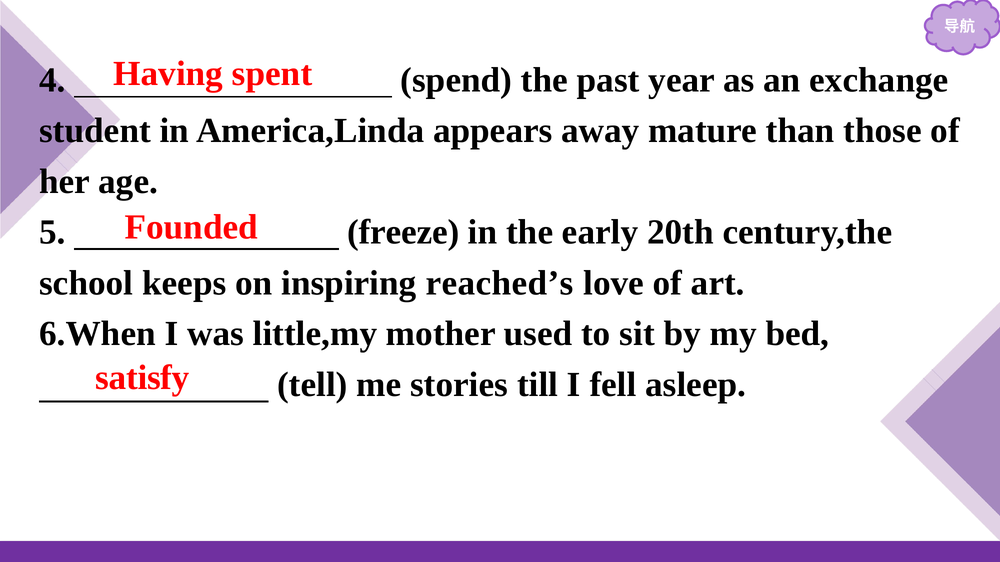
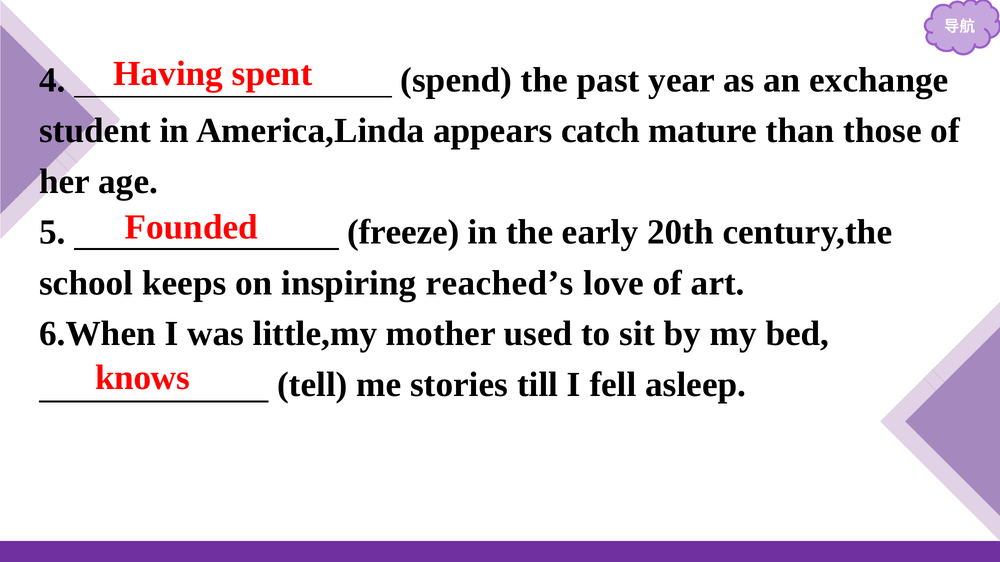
away: away -> catch
satisfy: satisfy -> knows
